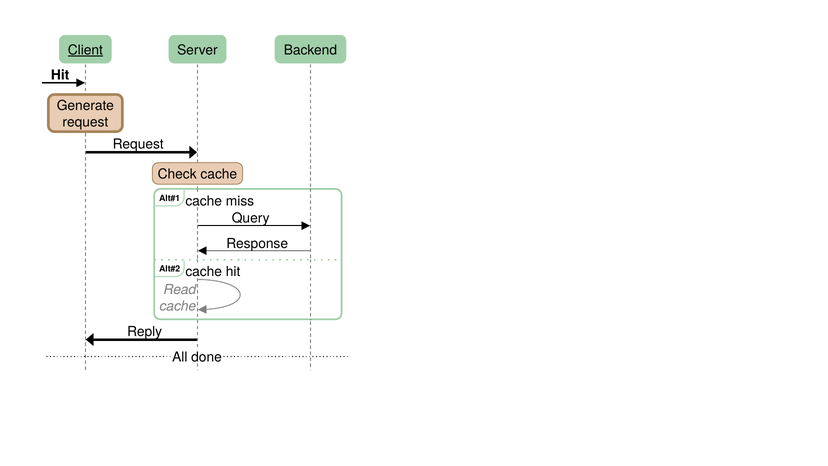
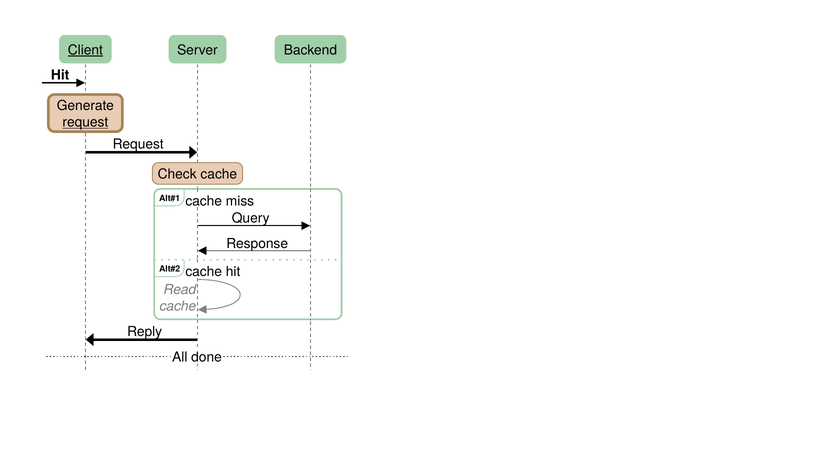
request at (85, 122) underline: none -> present
